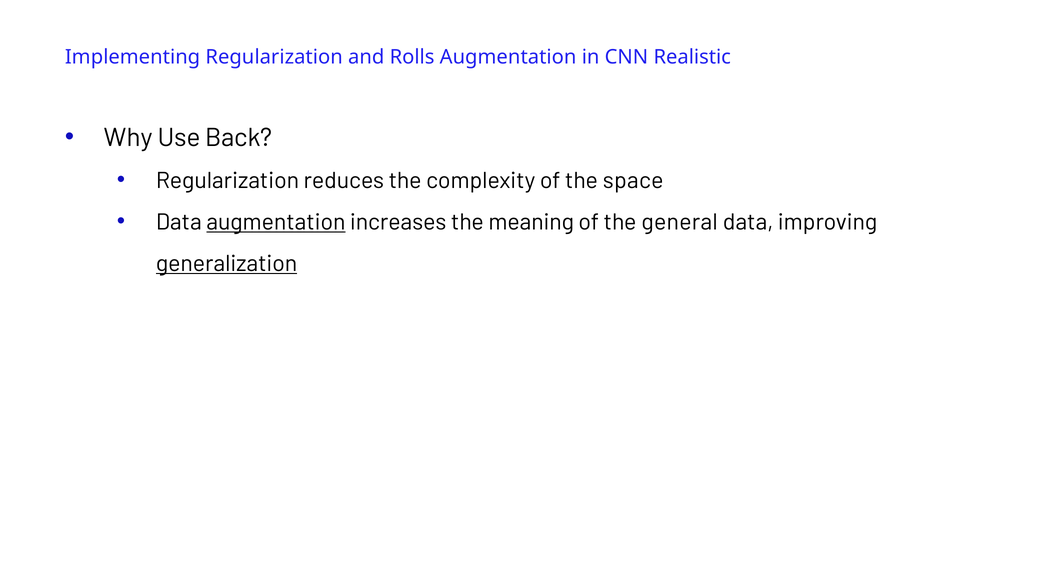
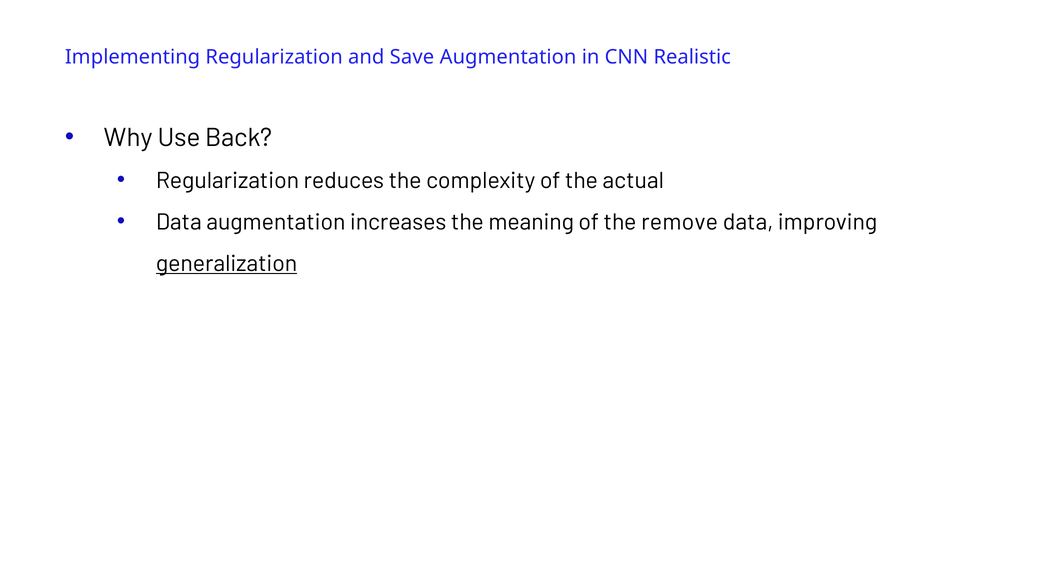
Rolls: Rolls -> Save
space: space -> actual
augmentation at (276, 222) underline: present -> none
general: general -> remove
